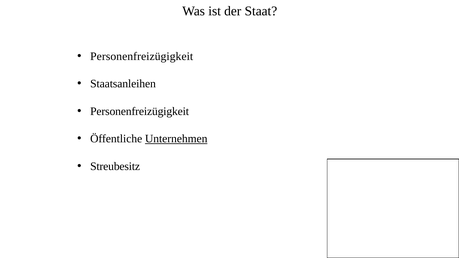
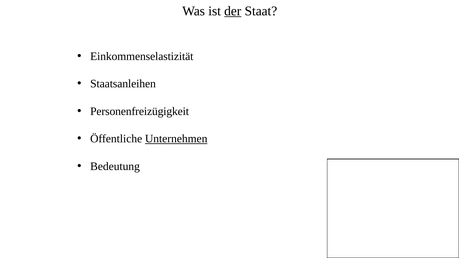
der underline: none -> present
Personenfreizügigkeit at (142, 56): Personenfreizügigkeit -> Einkommenselastizität
Streubesitz: Streubesitz -> Bedeutung
